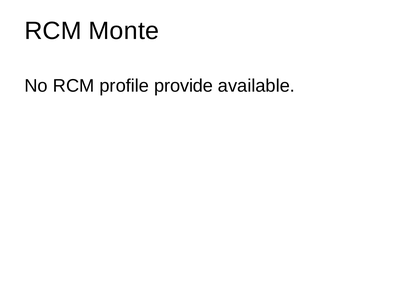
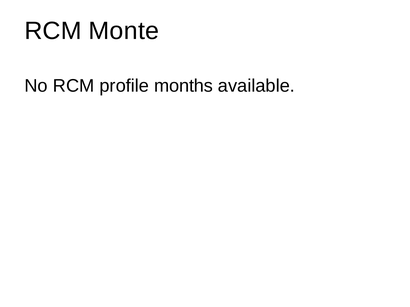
provide: provide -> months
